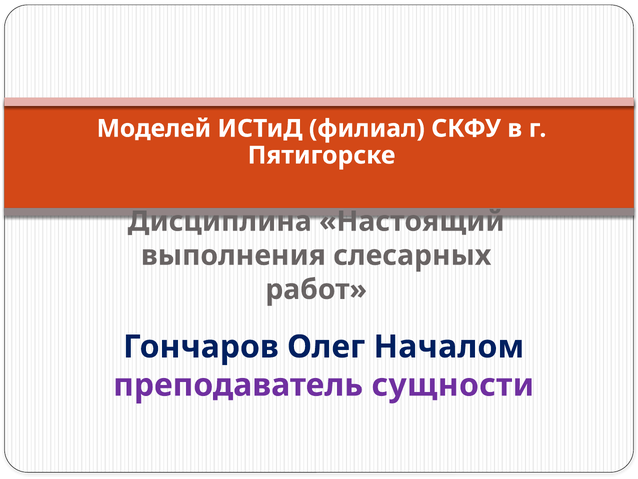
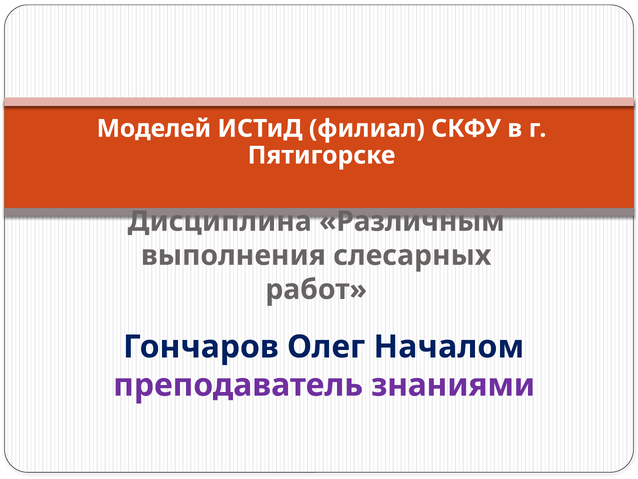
Настоящий: Настоящий -> Различным
сущности: сущности -> знаниями
